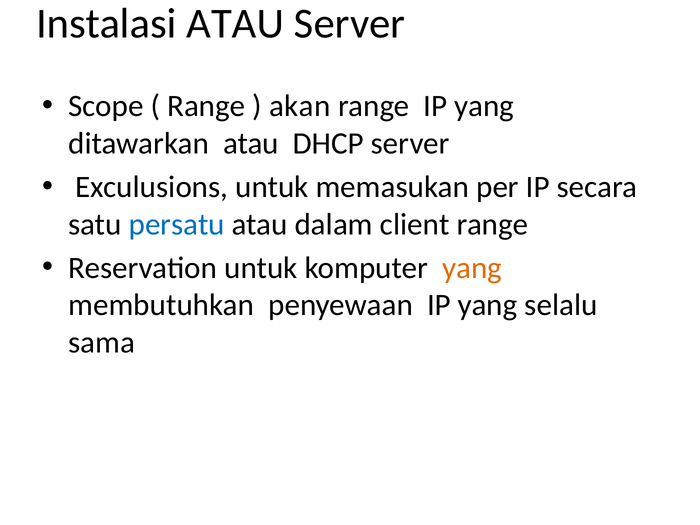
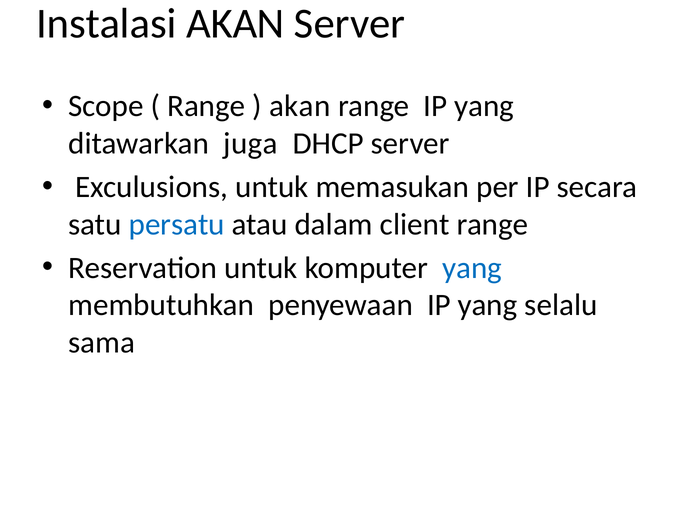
Instalasi ATAU: ATAU -> AKAN
ditawarkan atau: atau -> juga
yang at (472, 268) colour: orange -> blue
